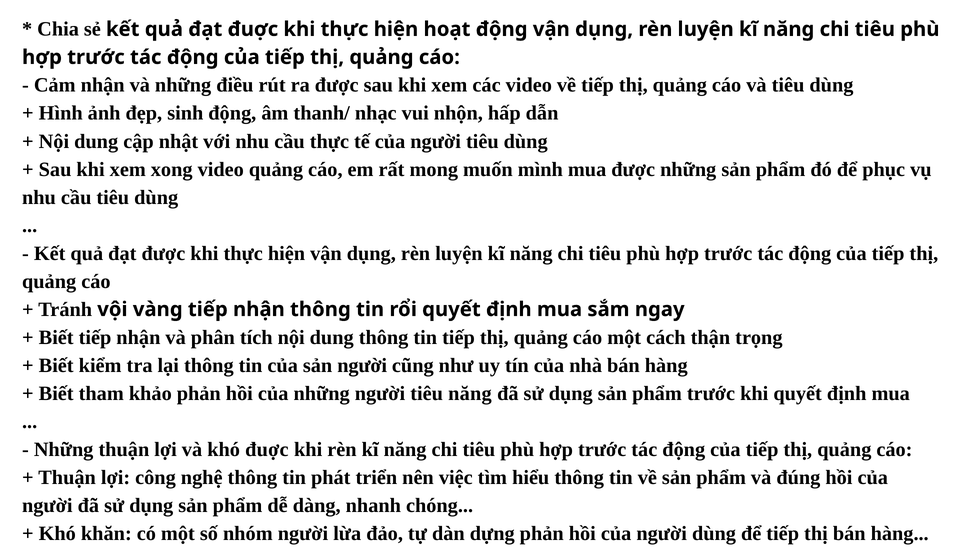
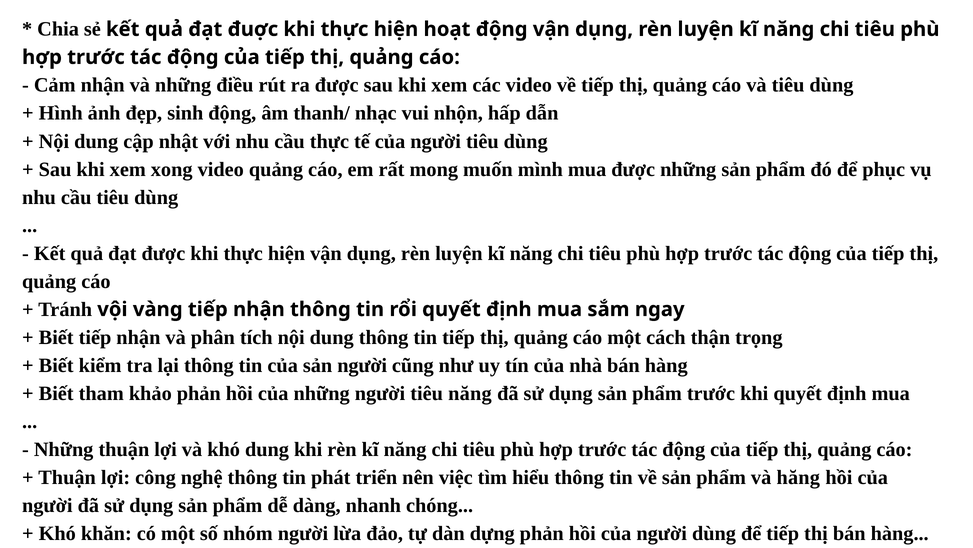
khó đuợc: đuợc -> dung
đúng: đúng -> hăng
